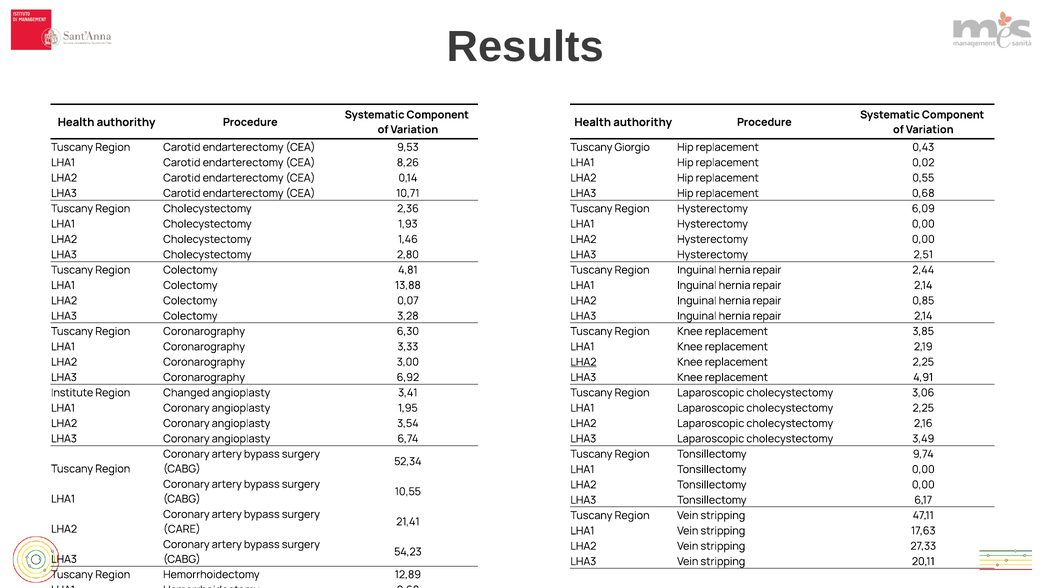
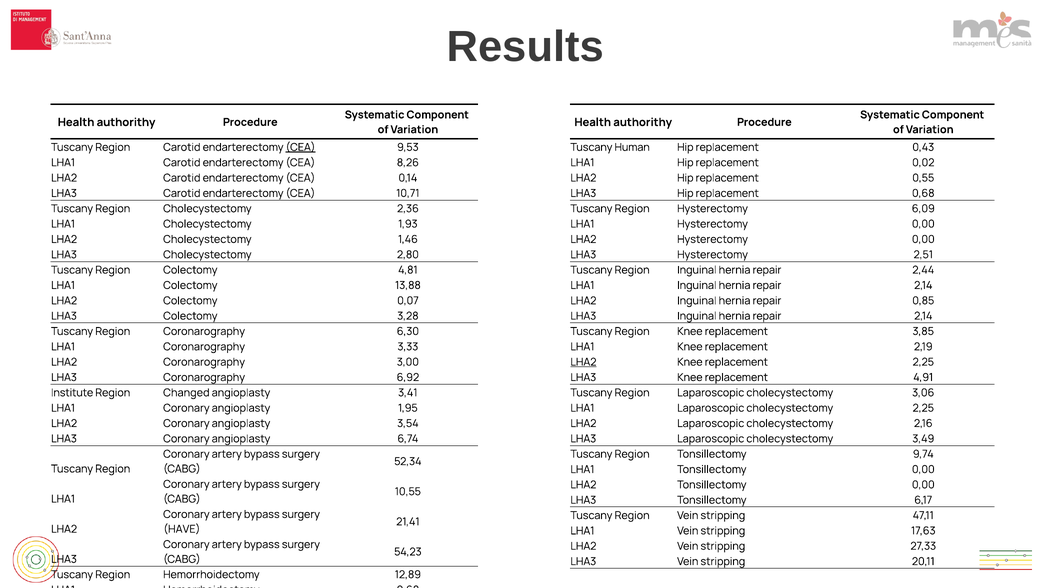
CEA at (301, 147) underline: none -> present
Giorgio: Giorgio -> Human
CARE: CARE -> HAVE
